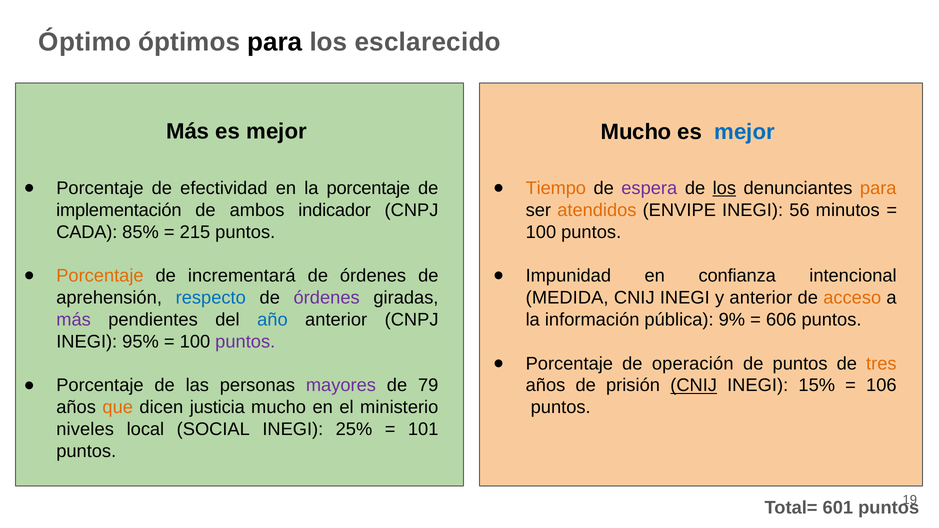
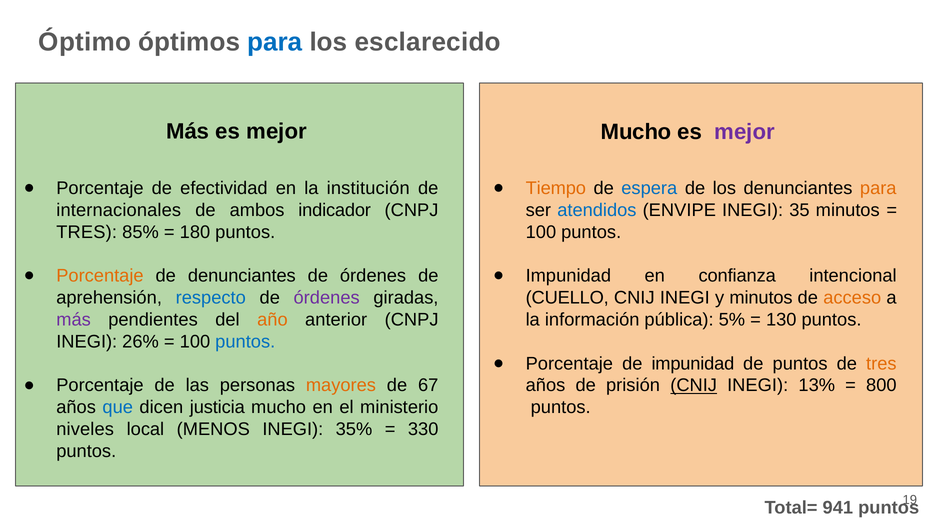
para at (275, 42) colour: black -> blue
mejor at (745, 132) colour: blue -> purple
la porcentaje: porcentaje -> institución
espera colour: purple -> blue
los at (724, 188) underline: present -> none
implementación: implementación -> internacionales
atendidos colour: orange -> blue
56: 56 -> 35
CADA at (87, 232): CADA -> TRES
215: 215 -> 180
de incrementará: incrementará -> denunciantes
MEDIDA: MEDIDA -> CUELLO
y anterior: anterior -> minutos
año colour: blue -> orange
9%: 9% -> 5%
606: 606 -> 130
95%: 95% -> 26%
puntos at (245, 342) colour: purple -> blue
de operación: operación -> impunidad
mayores colour: purple -> orange
79: 79 -> 67
15%: 15% -> 13%
106: 106 -> 800
que colour: orange -> blue
SOCIAL: SOCIAL -> MENOS
25%: 25% -> 35%
101: 101 -> 330
601: 601 -> 941
